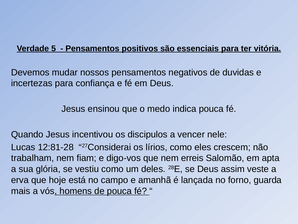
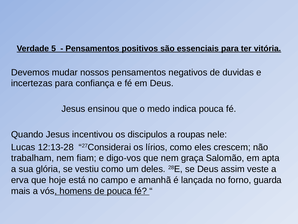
vencer: vencer -> roupas
12:81-28: 12:81-28 -> 12:13-28
erreis: erreis -> graça
